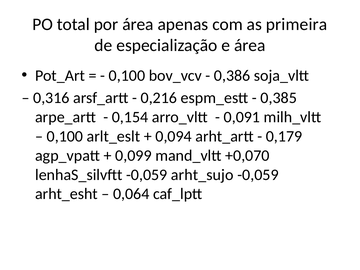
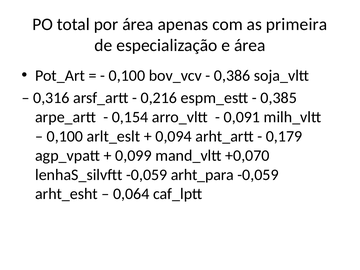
arht_sujo: arht_sujo -> arht_para
